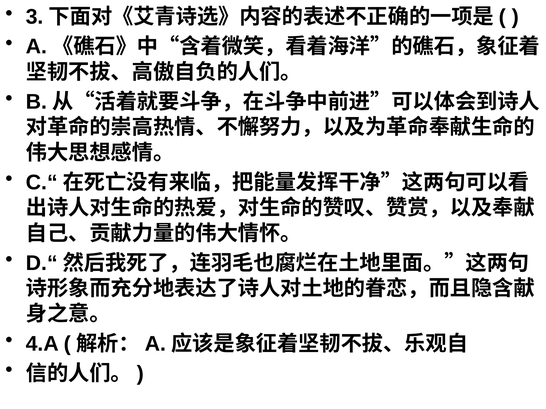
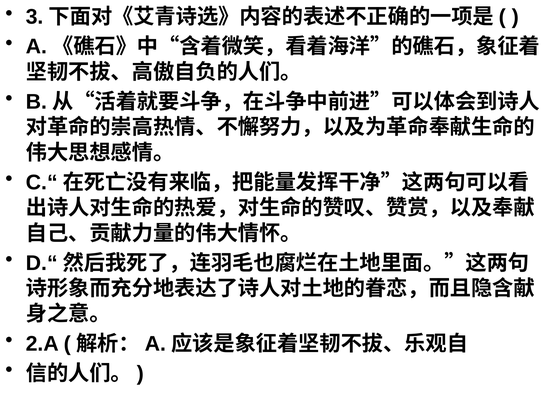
4.A: 4.A -> 2.A
